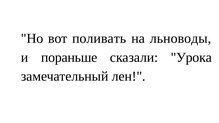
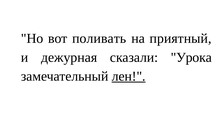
льноводы: льноводы -> приятный
пораньше: пораньше -> дежурная
лен underline: none -> present
